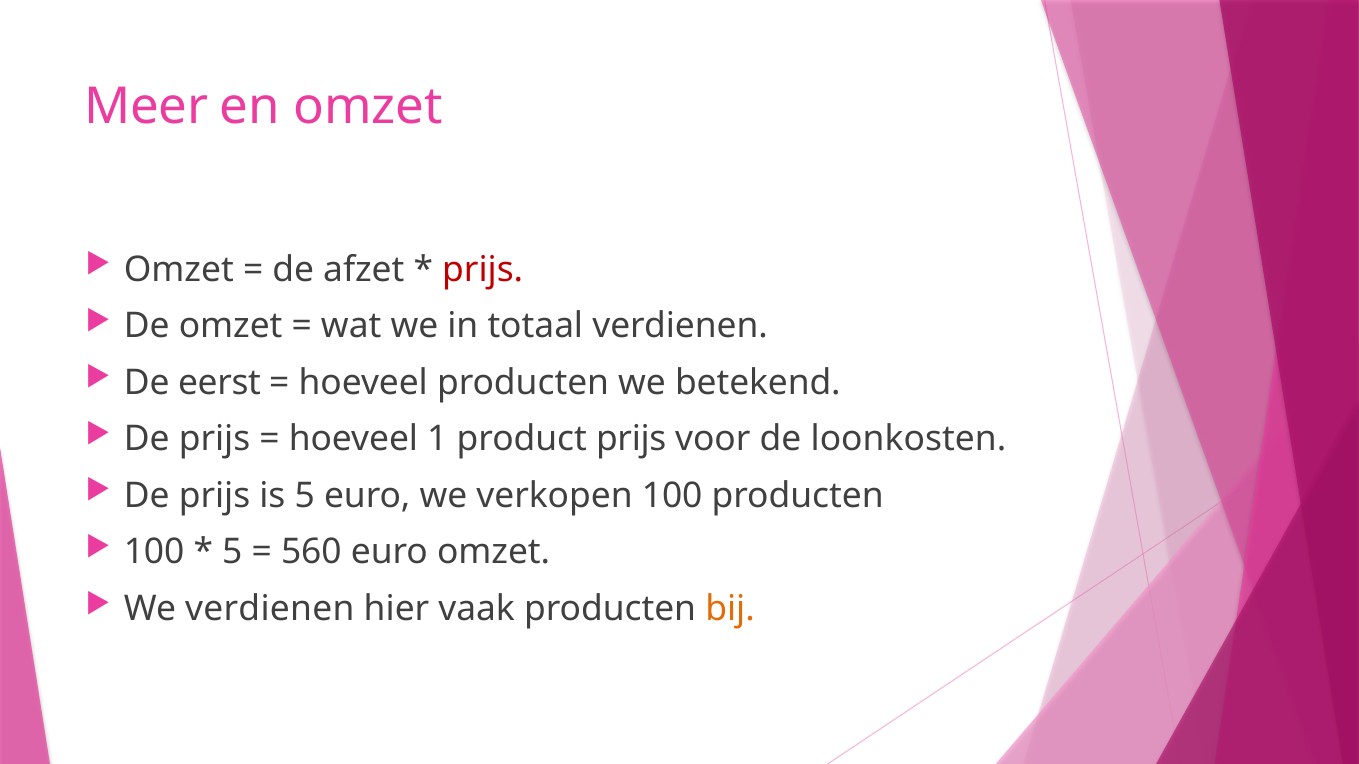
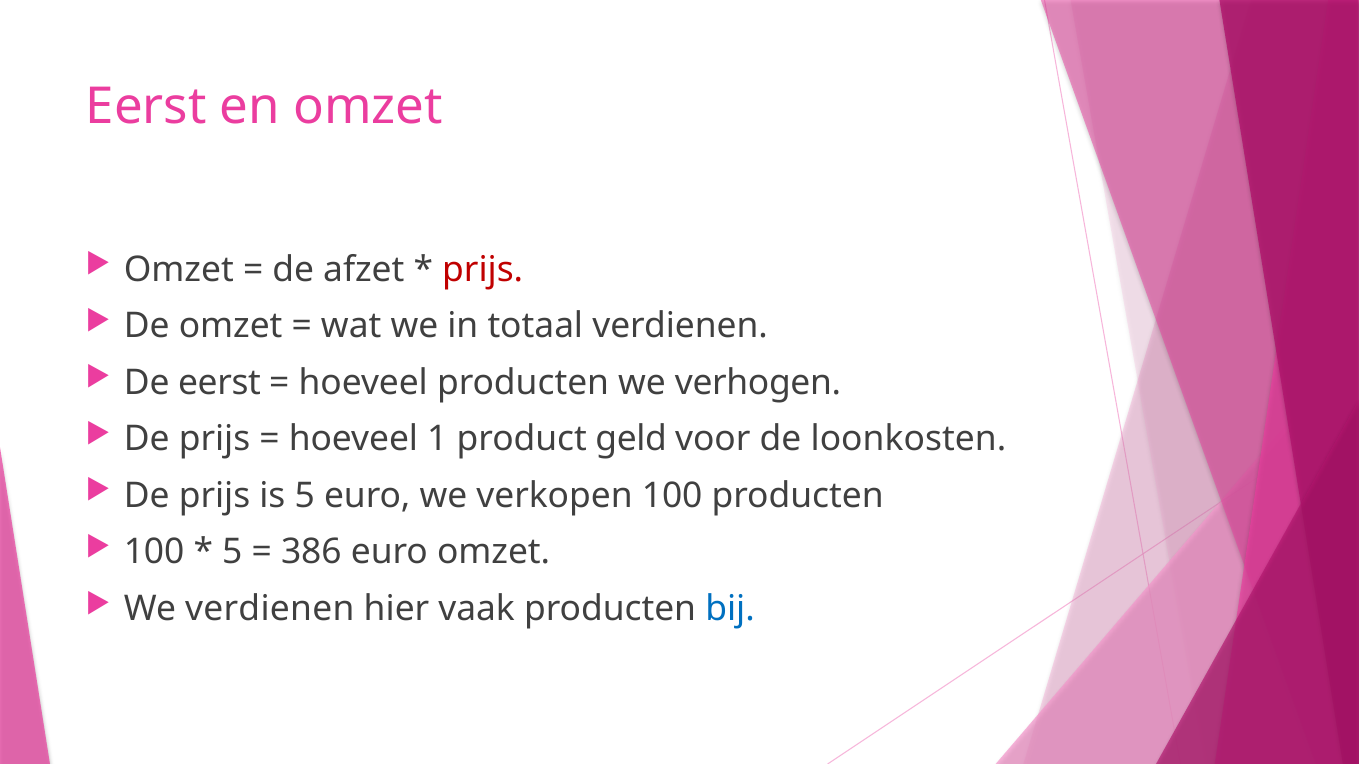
Meer at (146, 107): Meer -> Eerst
betekend: betekend -> verhogen
product prijs: prijs -> geld
560: 560 -> 386
bij colour: orange -> blue
